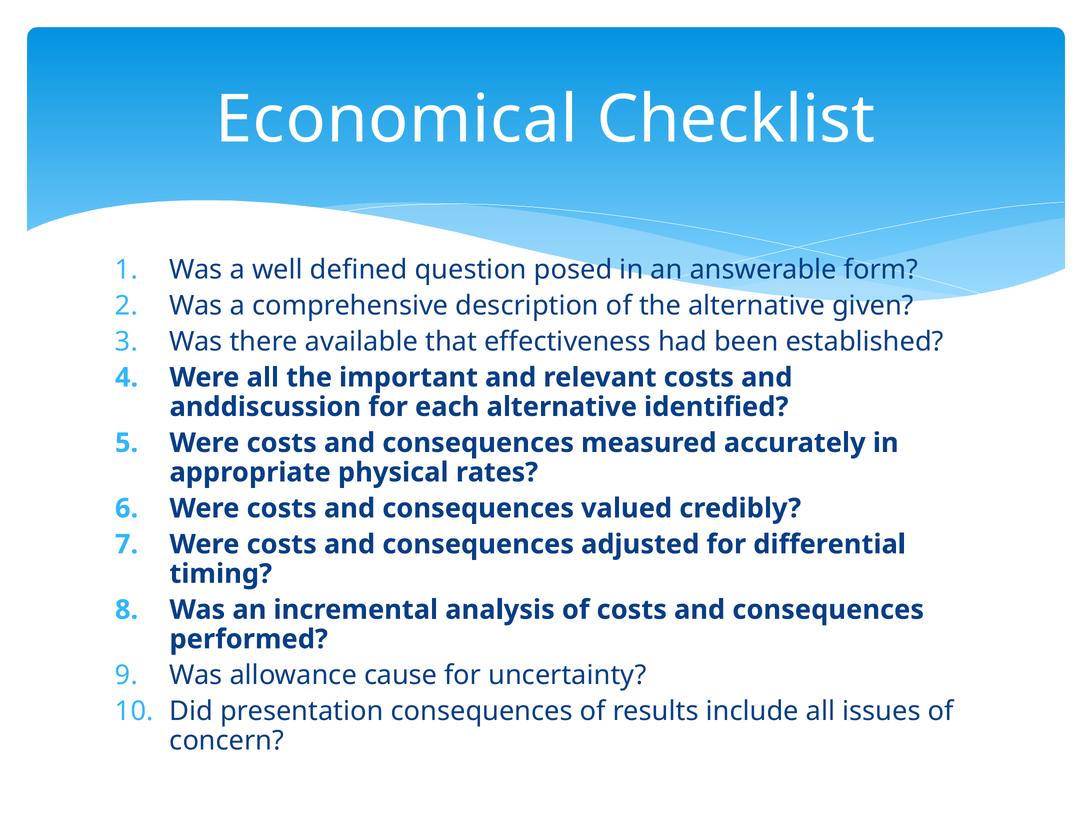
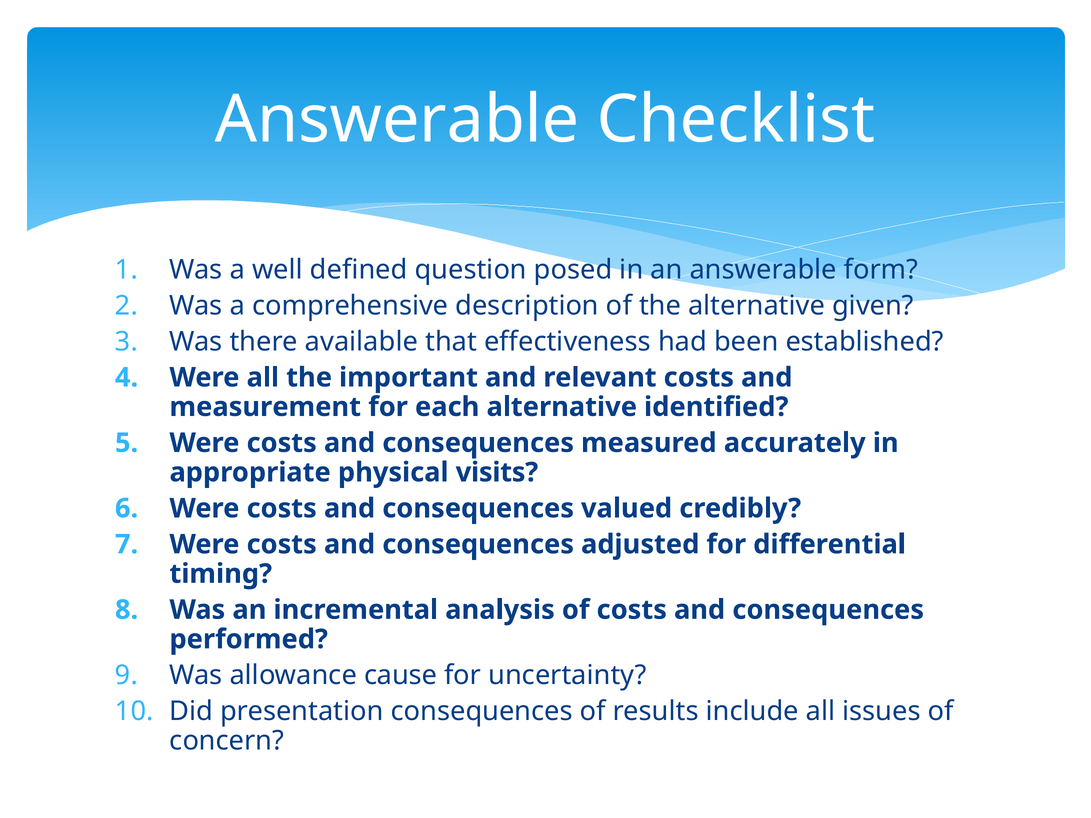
Economical at (397, 120): Economical -> Answerable
anddiscussion: anddiscussion -> measurement
rates: rates -> visits
